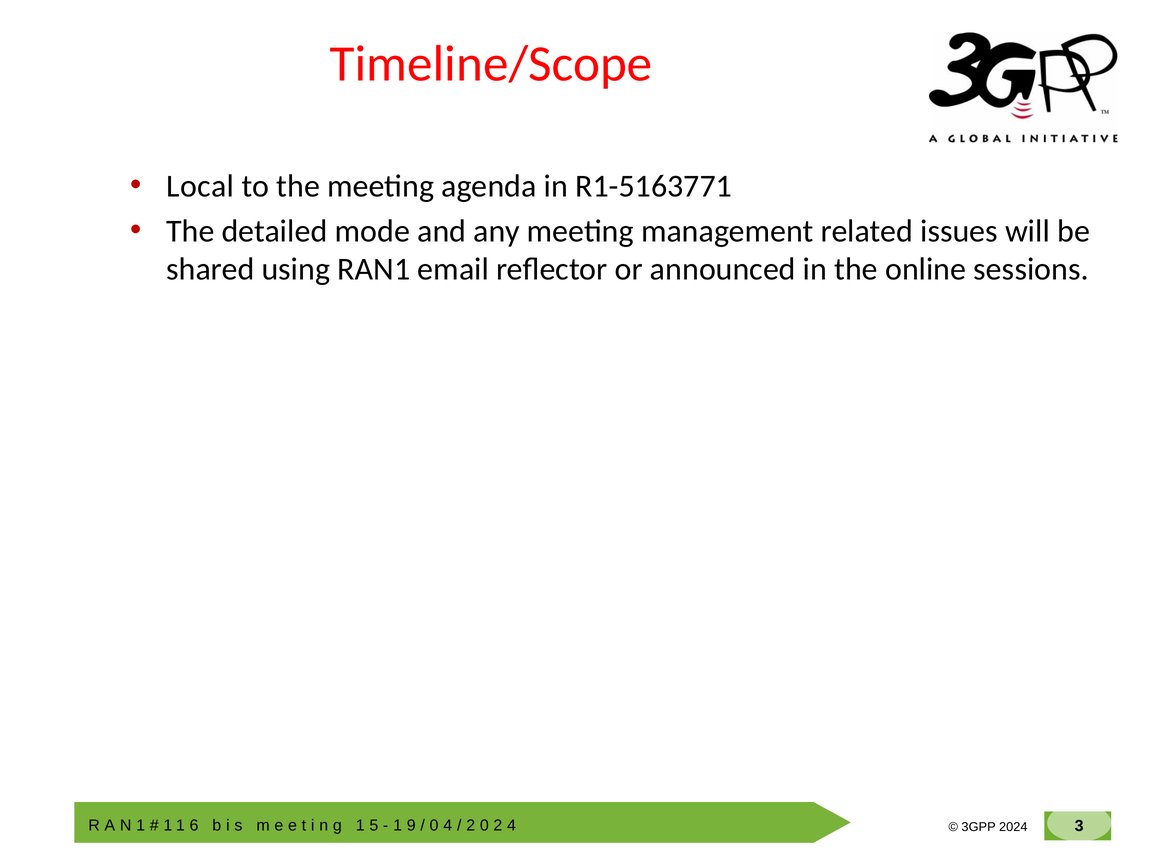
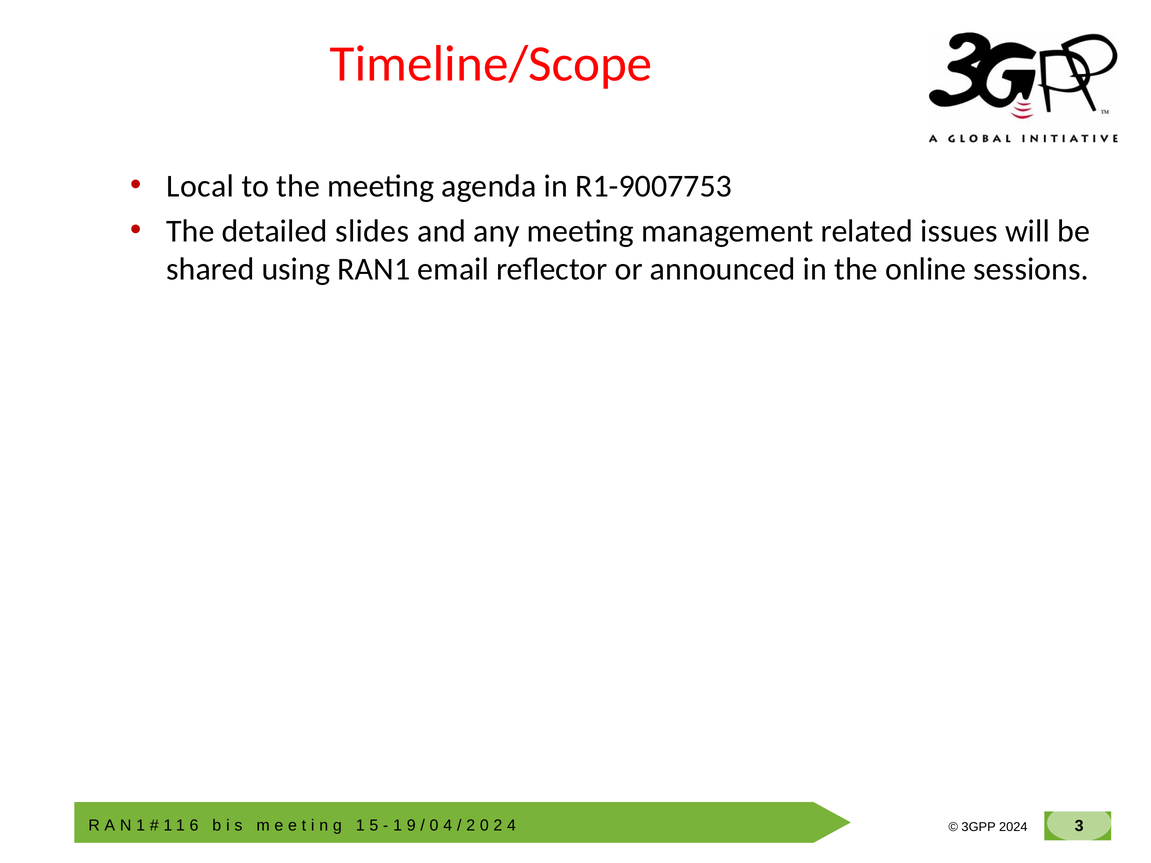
R1-5163771: R1-5163771 -> R1-9007753
mode: mode -> slides
